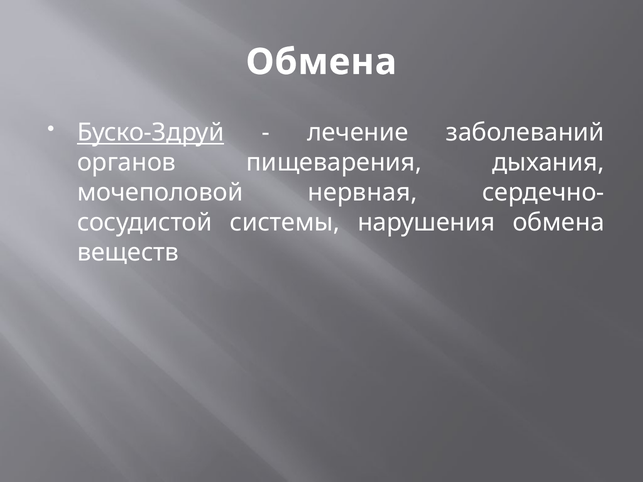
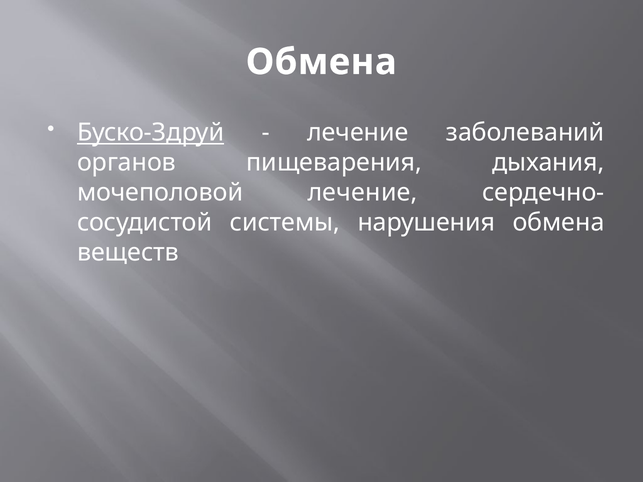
мочеполовой нервная: нервная -> лечение
